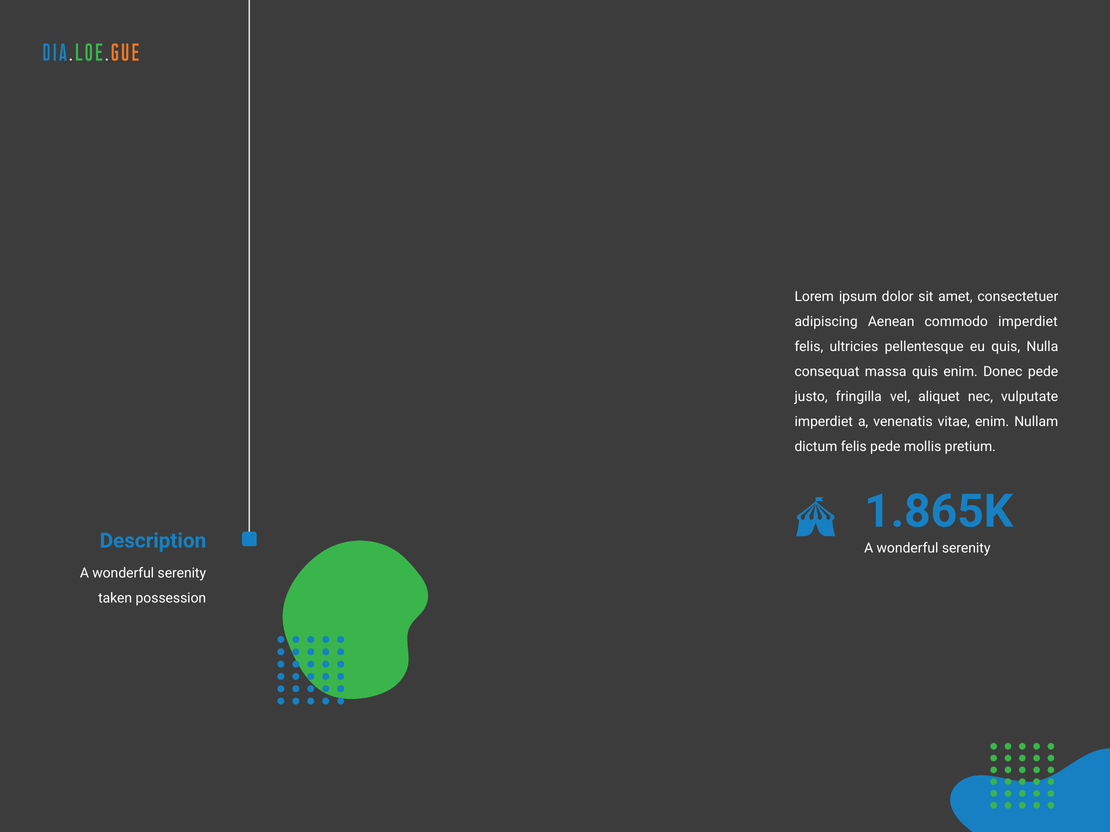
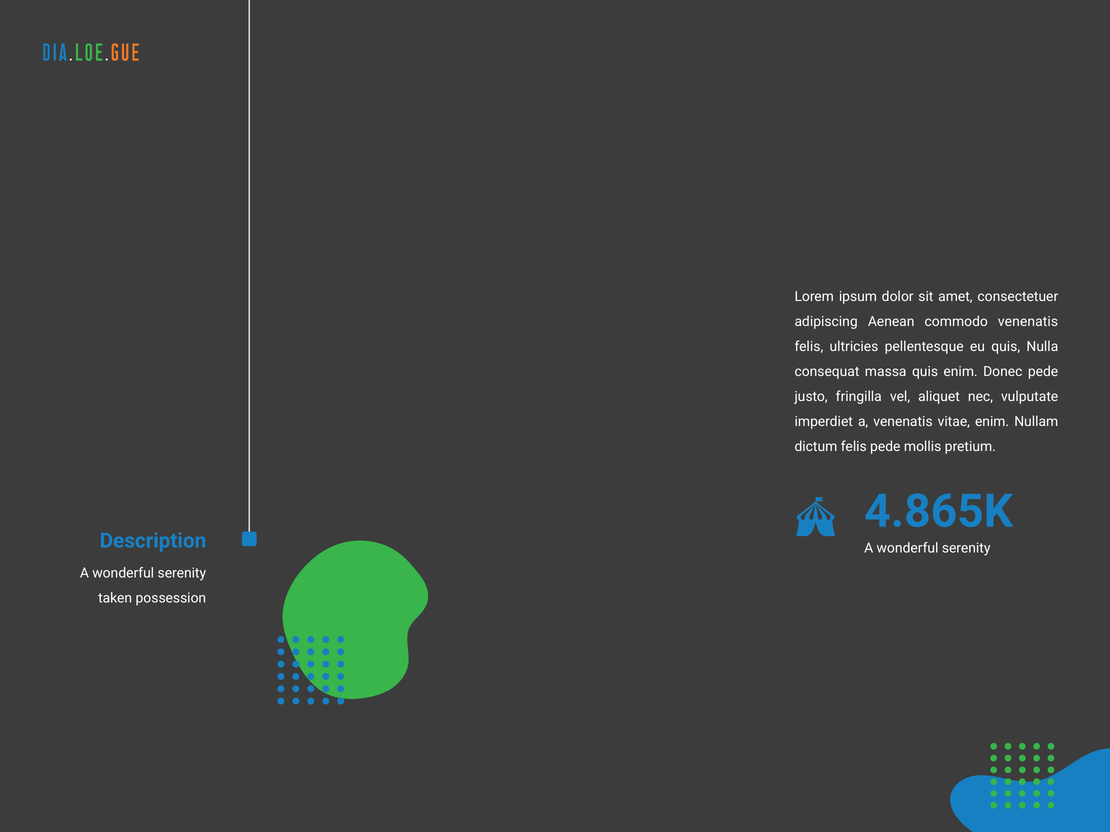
commodo imperdiet: imperdiet -> venenatis
1.865K: 1.865K -> 4.865K
